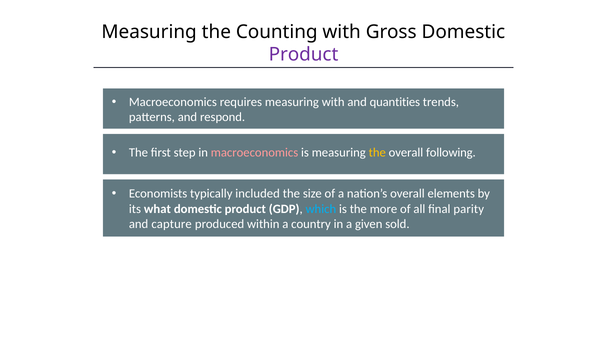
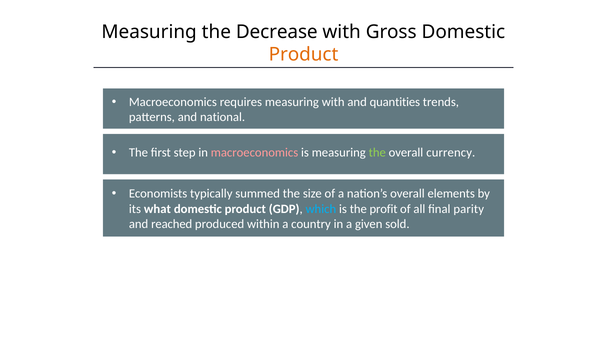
Counting: Counting -> Decrease
Product at (304, 55) colour: purple -> orange
respond: respond -> national
the at (377, 153) colour: yellow -> light green
following: following -> currency
included: included -> summed
more: more -> profit
capture: capture -> reached
